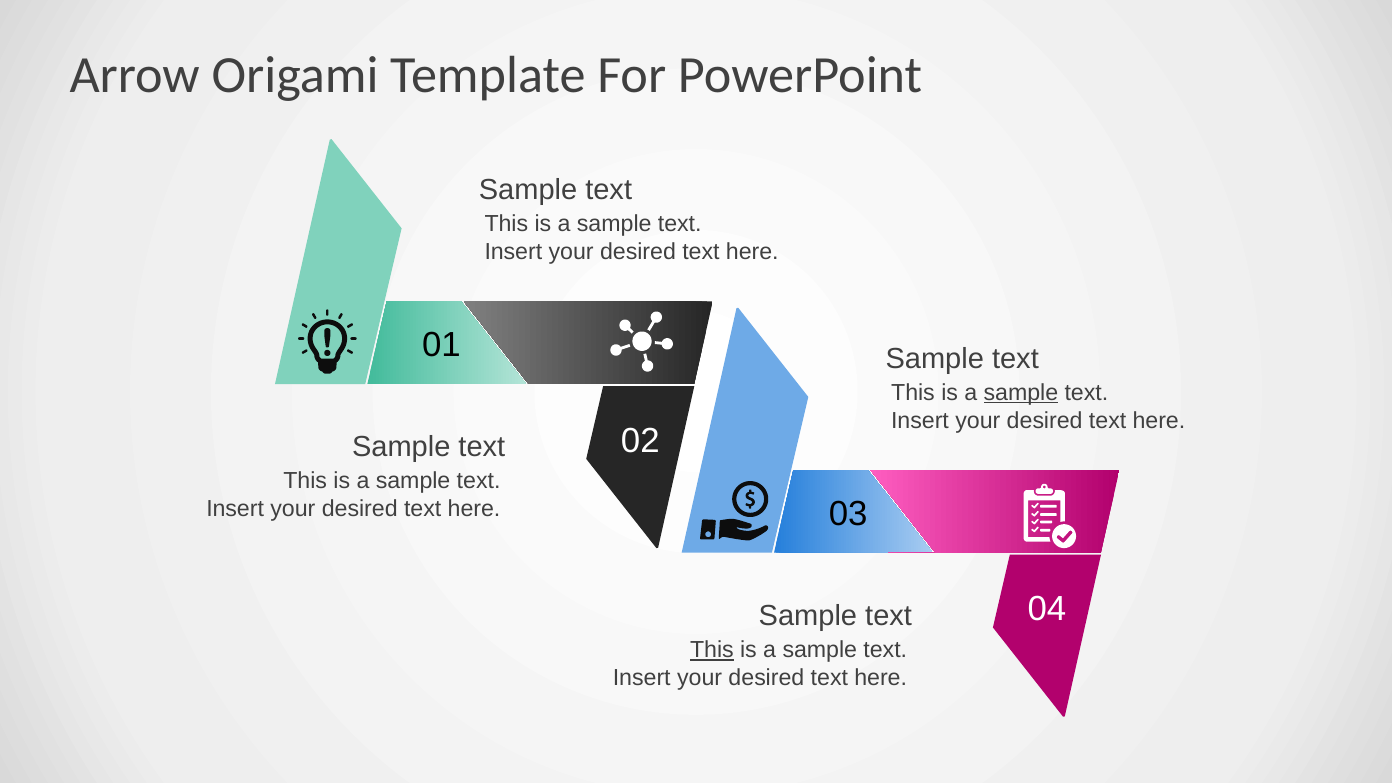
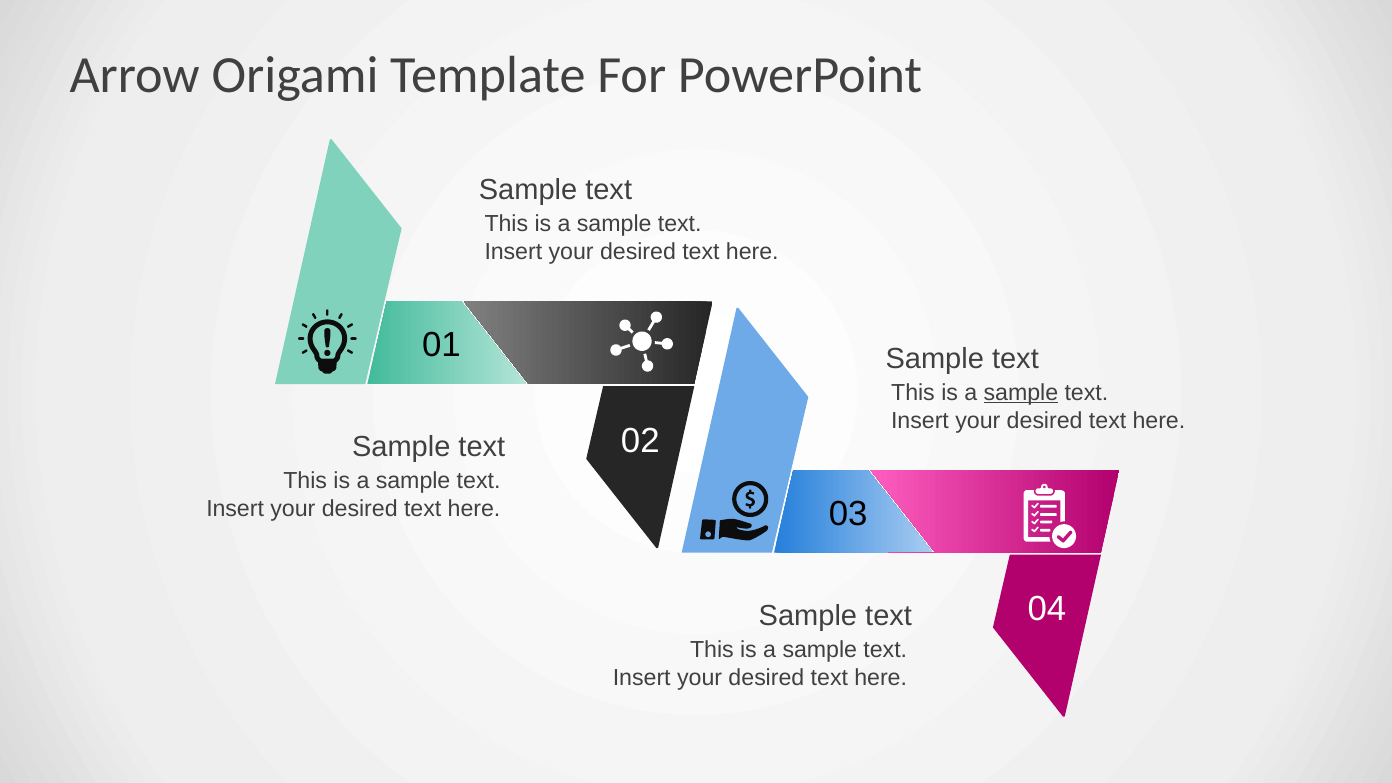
This at (712, 650) underline: present -> none
